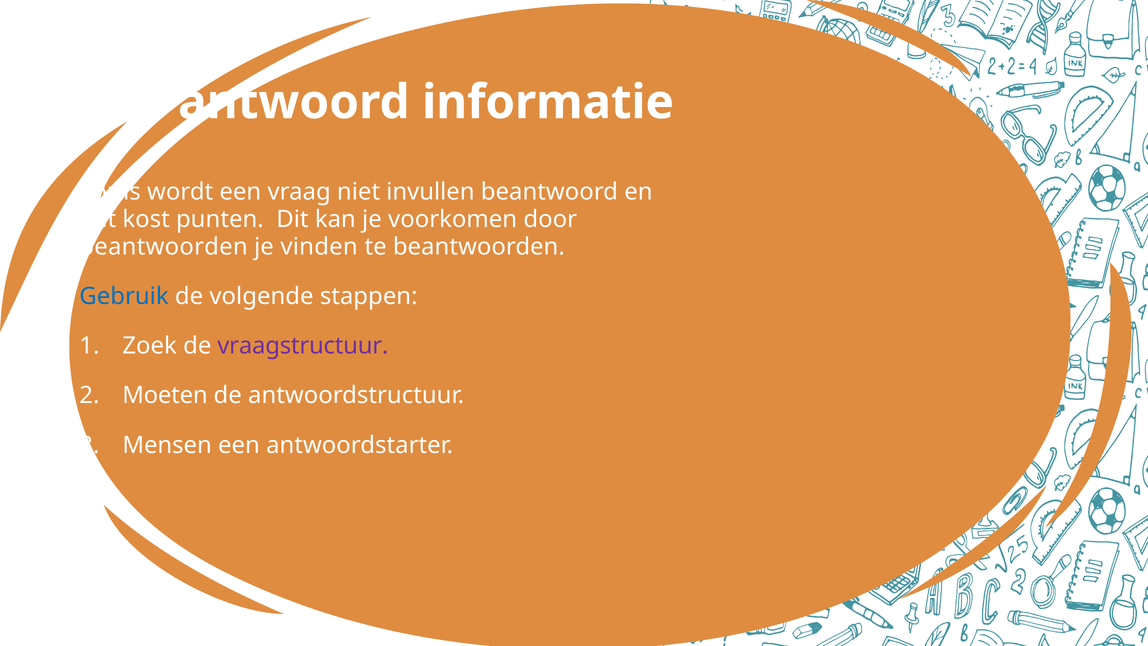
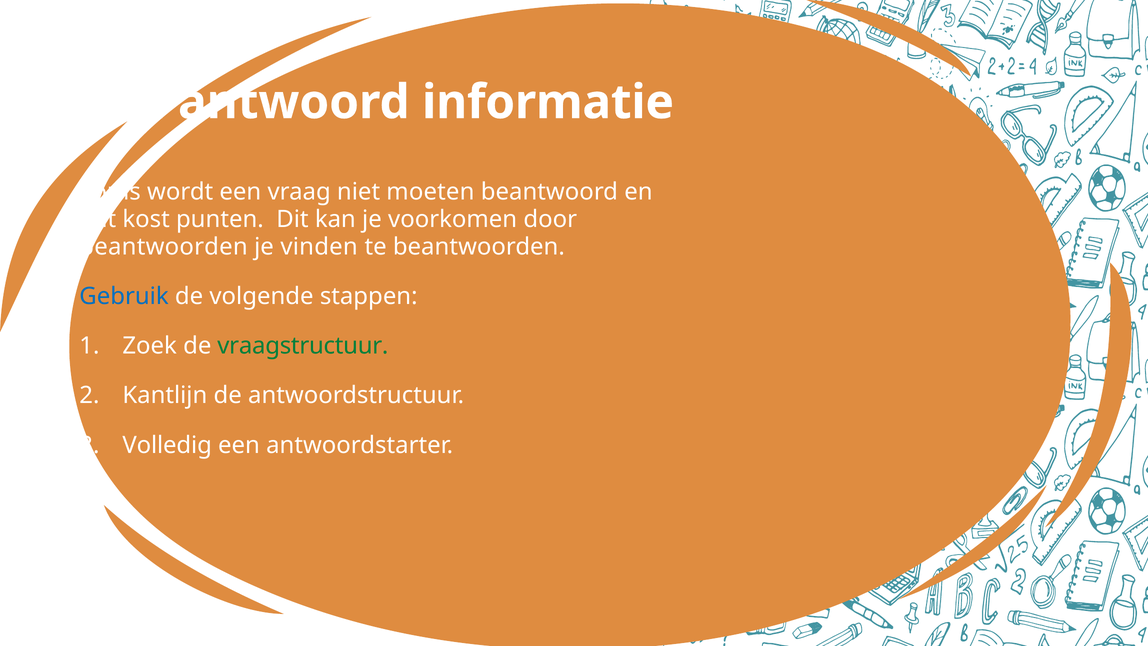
invullen: invullen -> moeten
vraagstructuur colour: purple -> green
Moeten: Moeten -> Kantlijn
Mensen: Mensen -> Volledig
